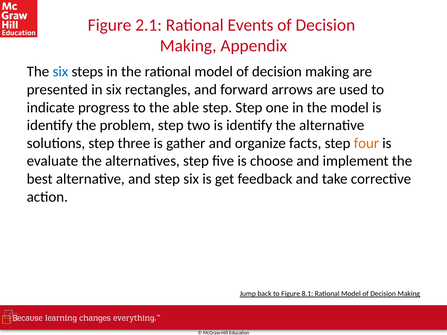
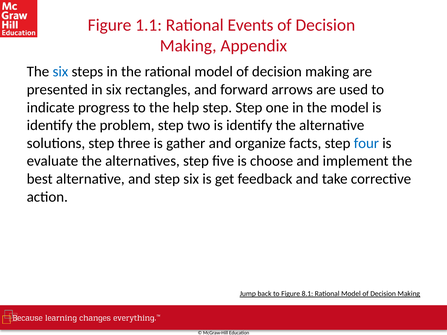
2.1: 2.1 -> 1.1
able: able -> help
four colour: orange -> blue
